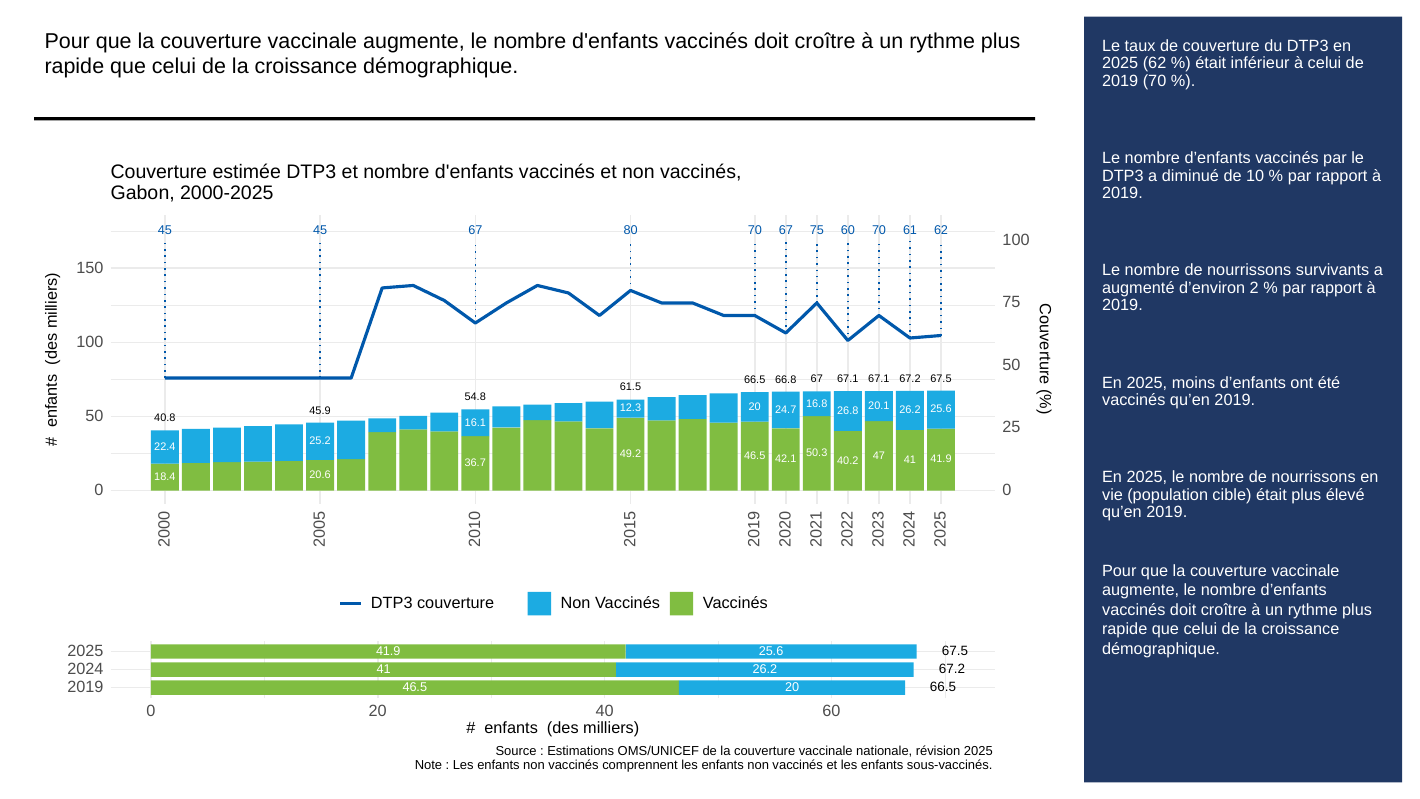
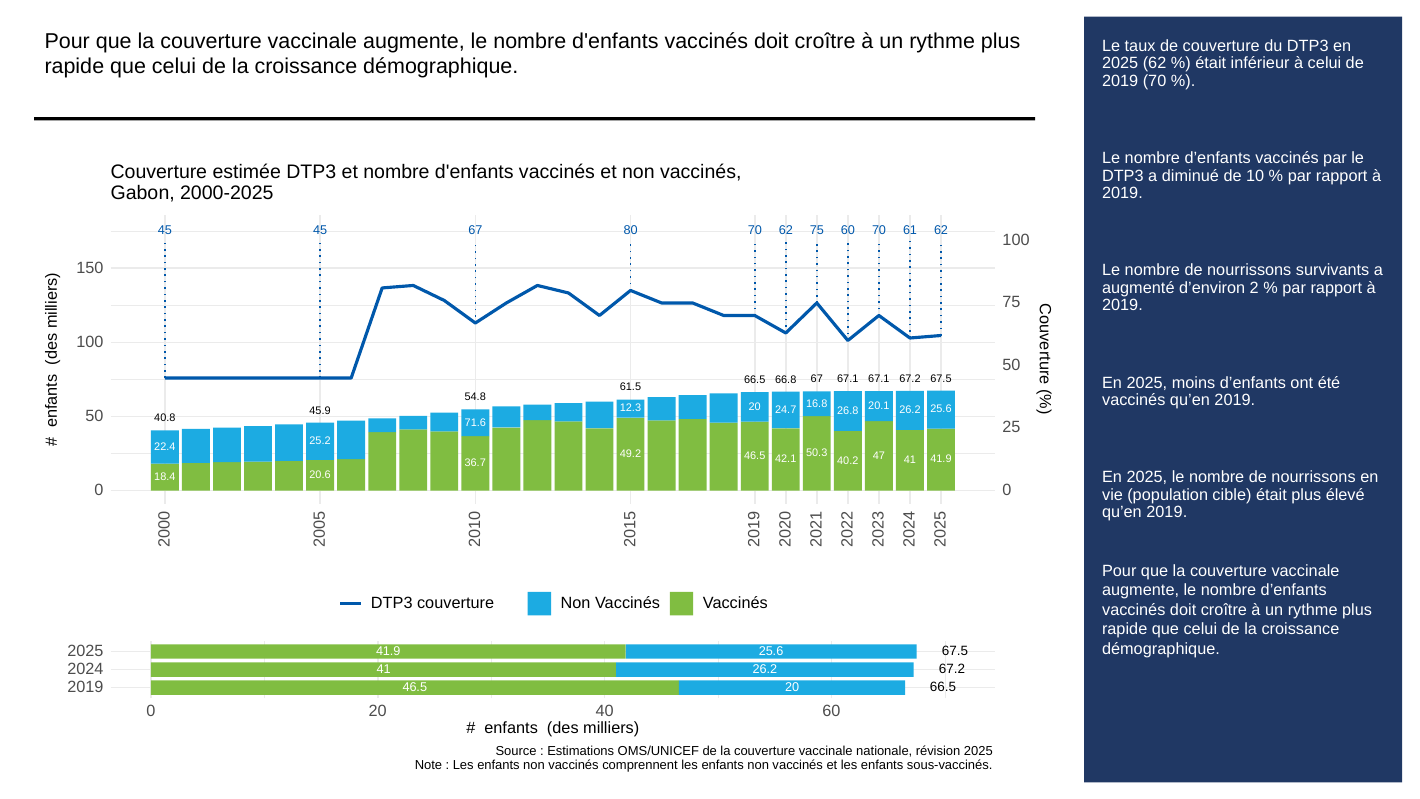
70 67: 67 -> 62
16.1: 16.1 -> 71.6
